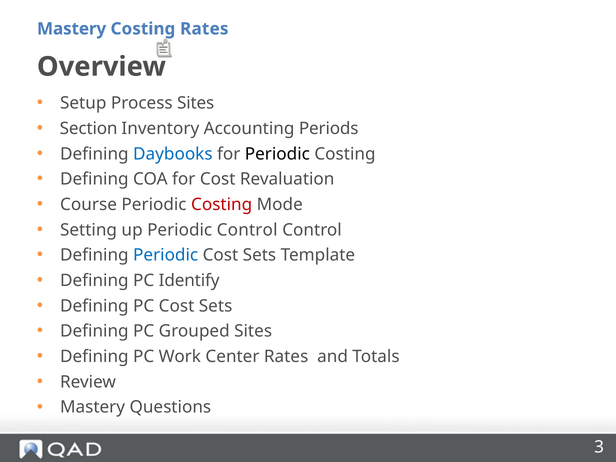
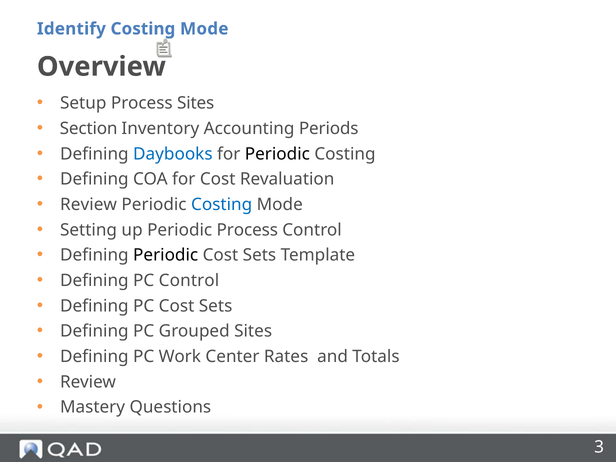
Mastery at (72, 29): Mastery -> Identify
Rates at (204, 29): Rates -> Mode
Course at (89, 205): Course -> Review
Costing at (222, 205) colour: red -> blue
Periodic Control: Control -> Process
Periodic at (166, 255) colour: blue -> black
PC Identify: Identify -> Control
